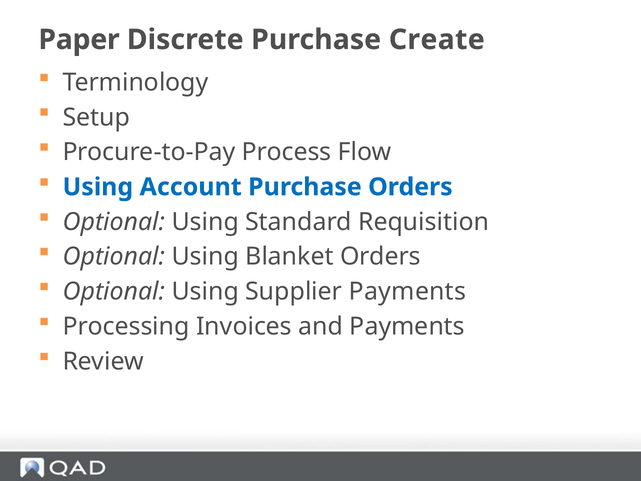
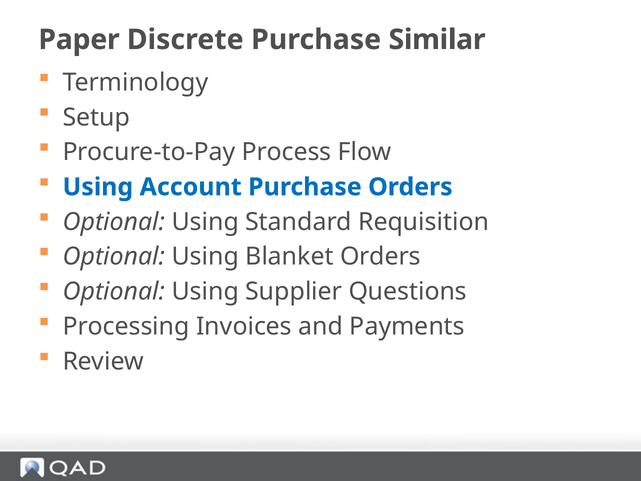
Create: Create -> Similar
Supplier Payments: Payments -> Questions
